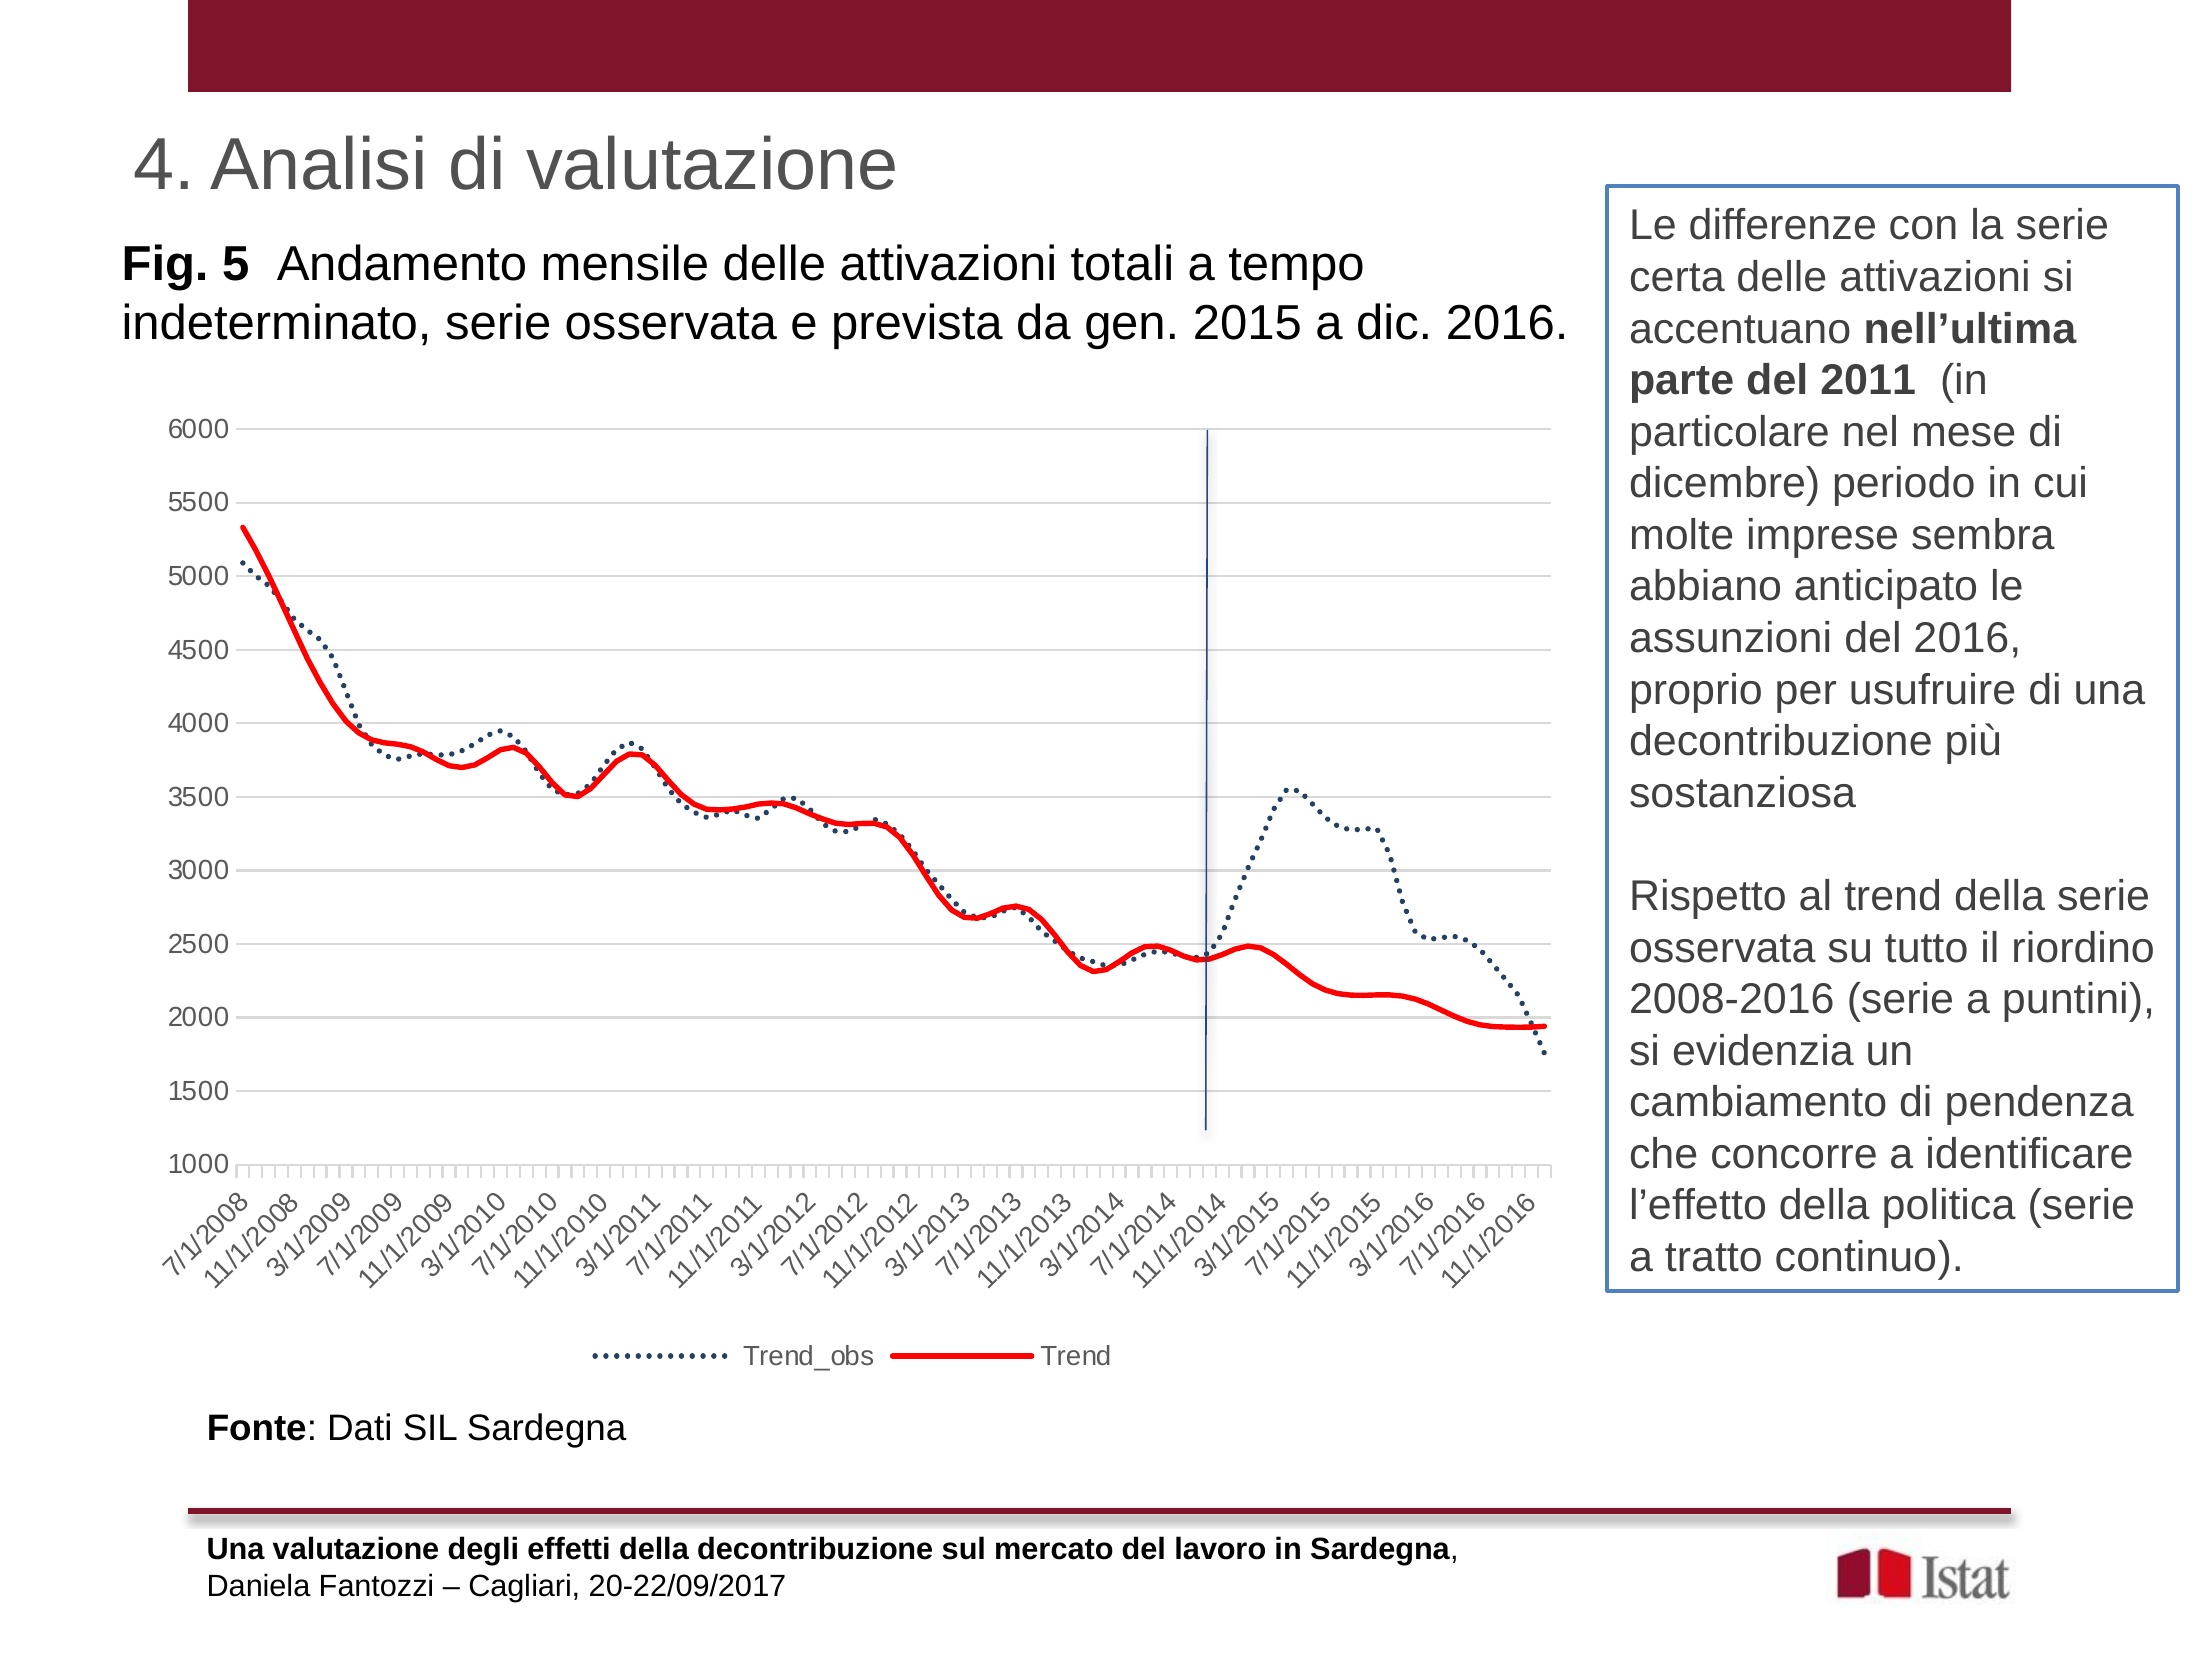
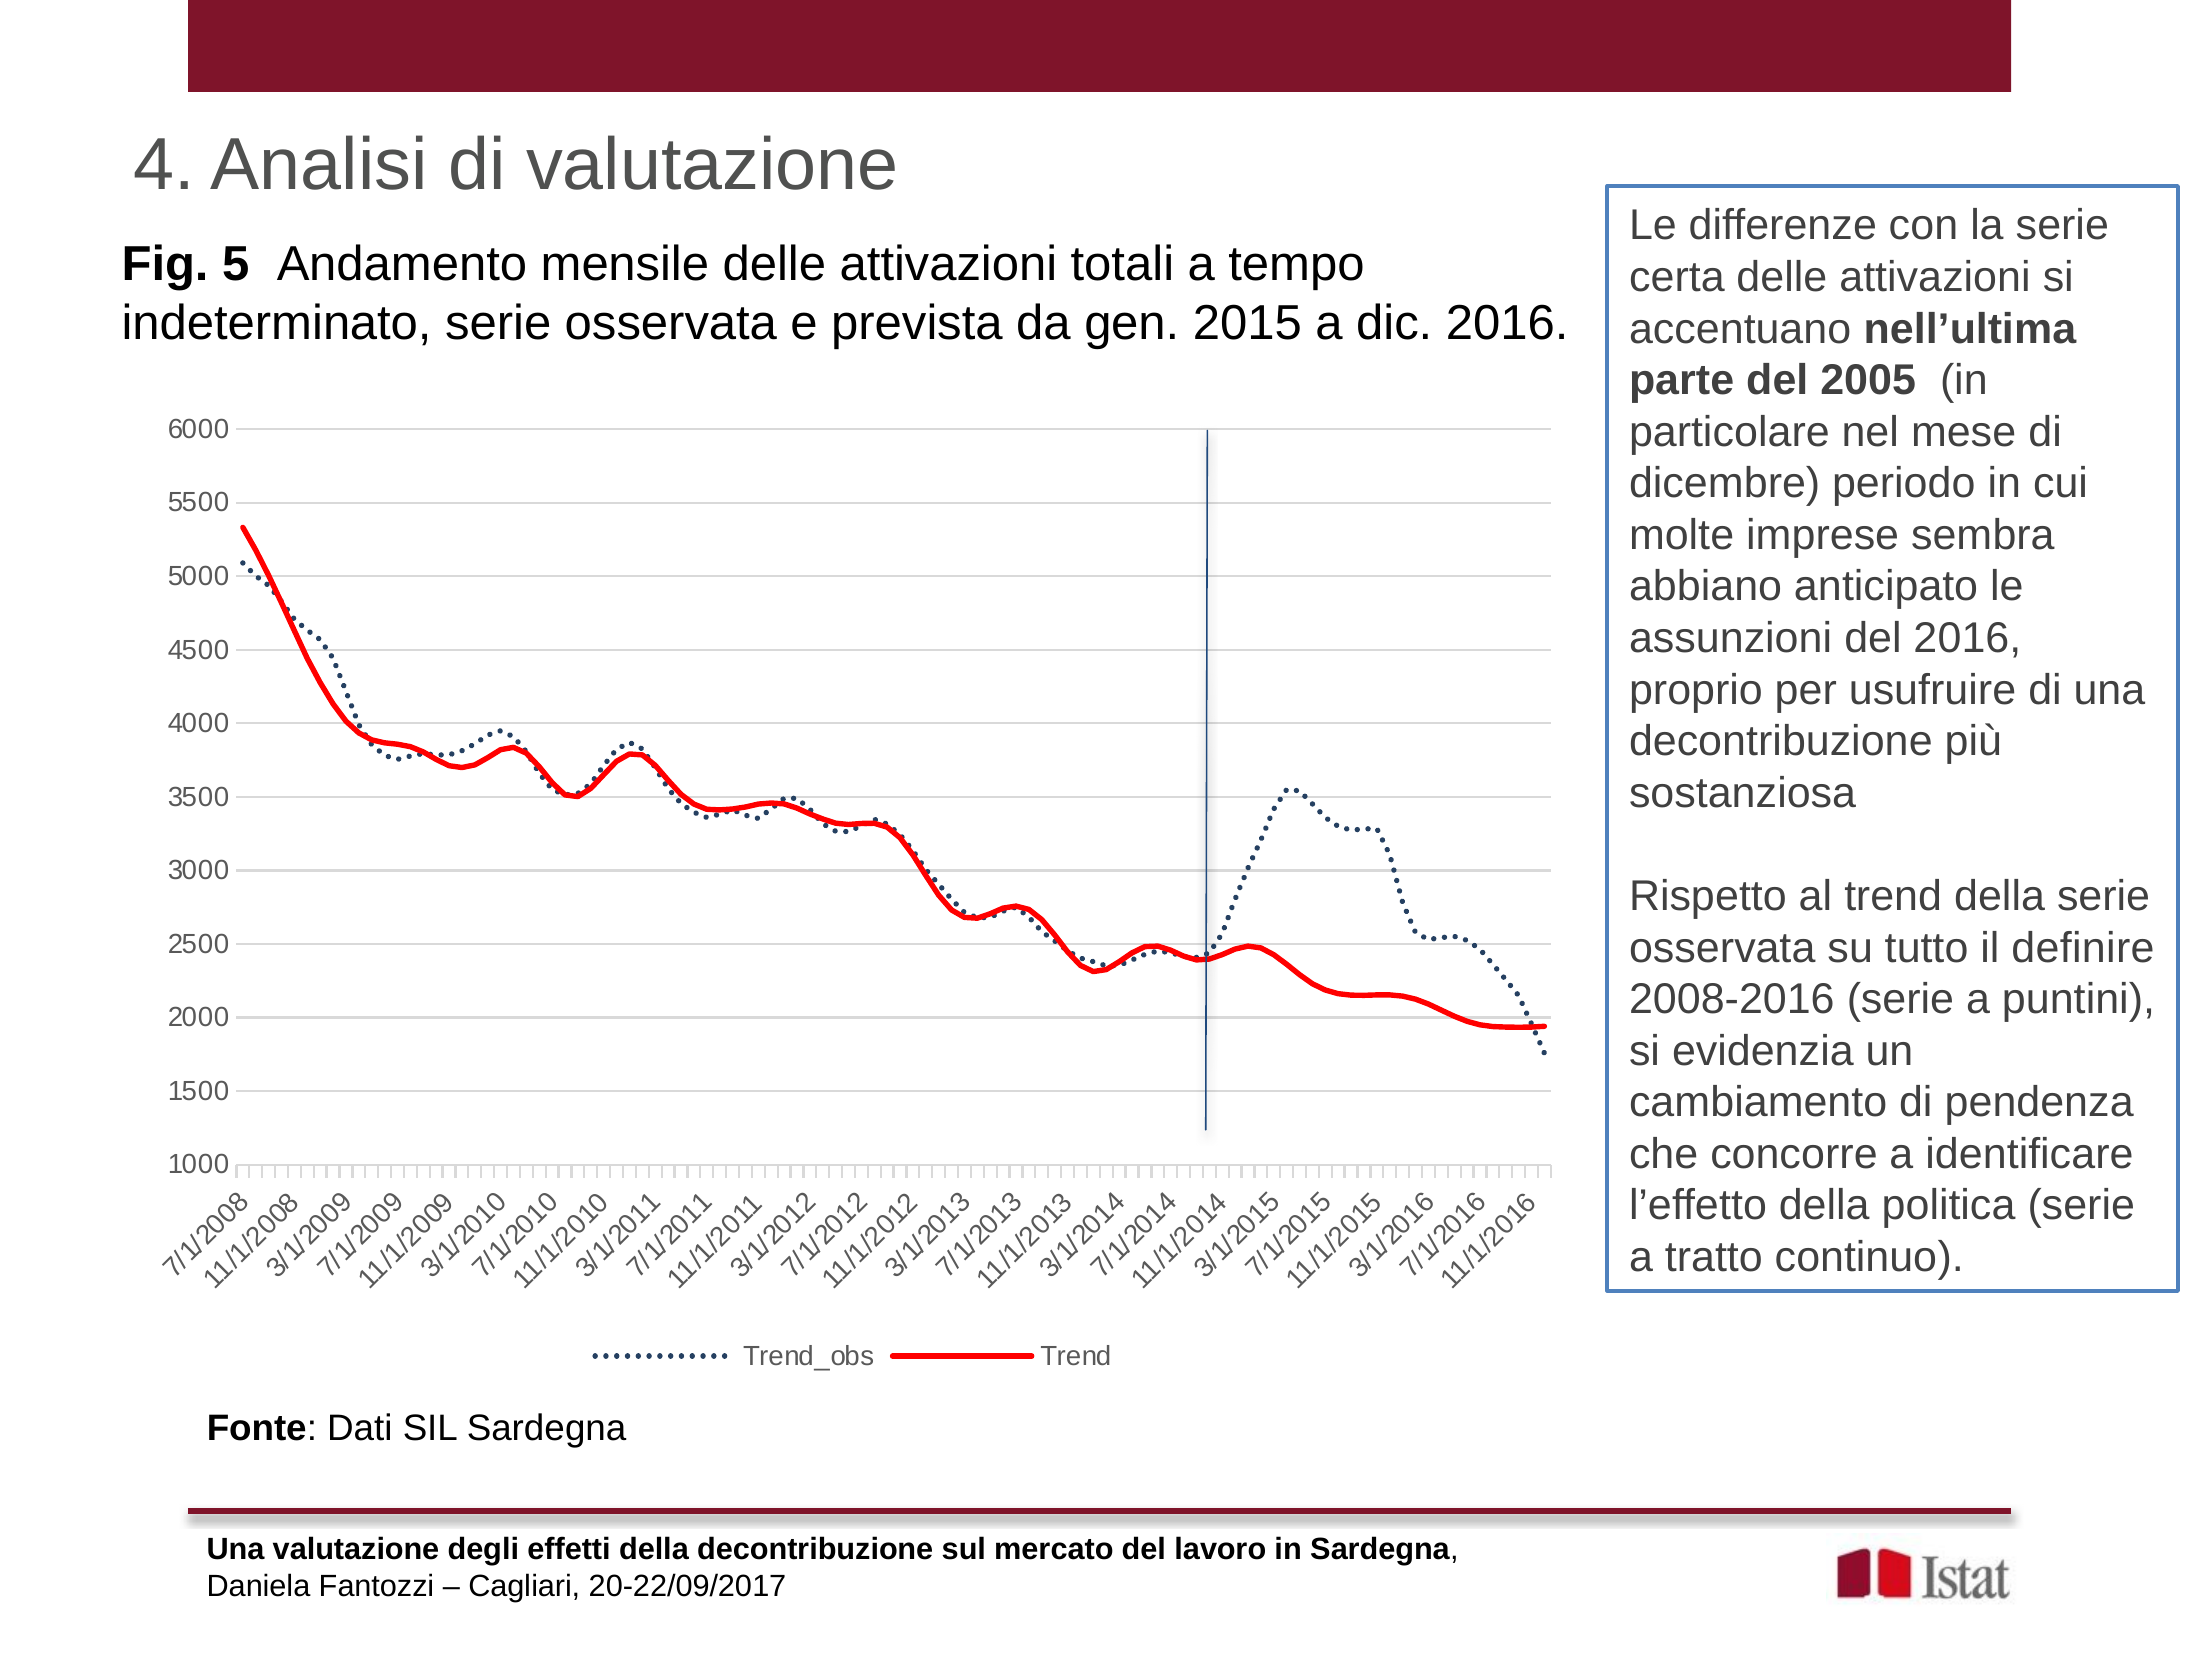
2011: 2011 -> 2005
riordino: riordino -> definire
